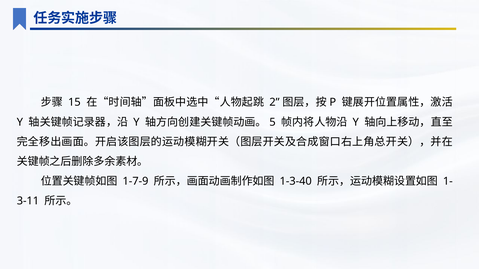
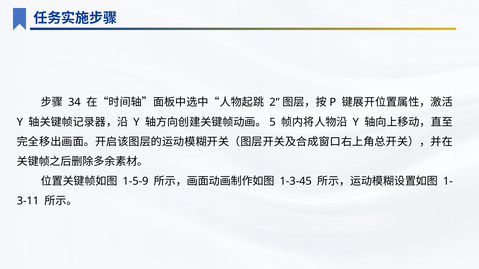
15: 15 -> 34
1-7-9: 1-7-9 -> 1-5-9
1-3-40: 1-3-40 -> 1-3-45
